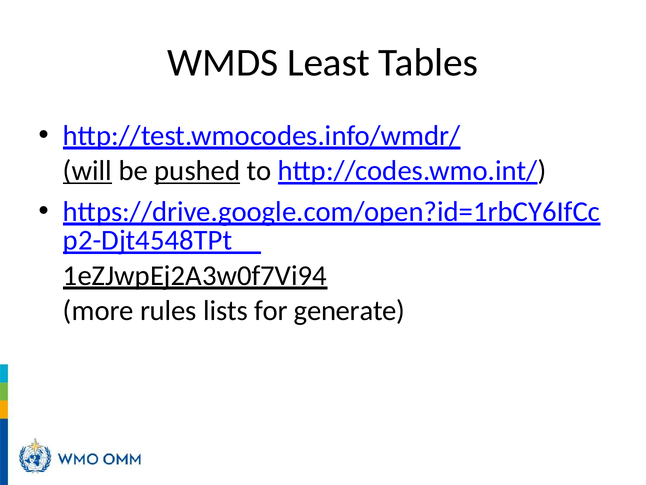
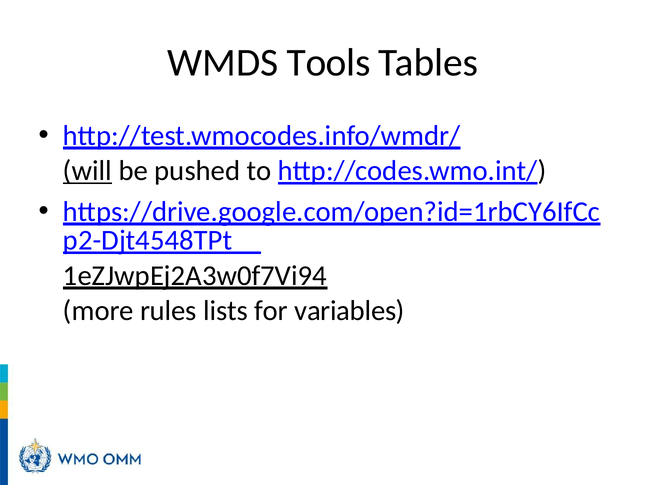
Least: Least -> Tools
pushed underline: present -> none
generate: generate -> variables
